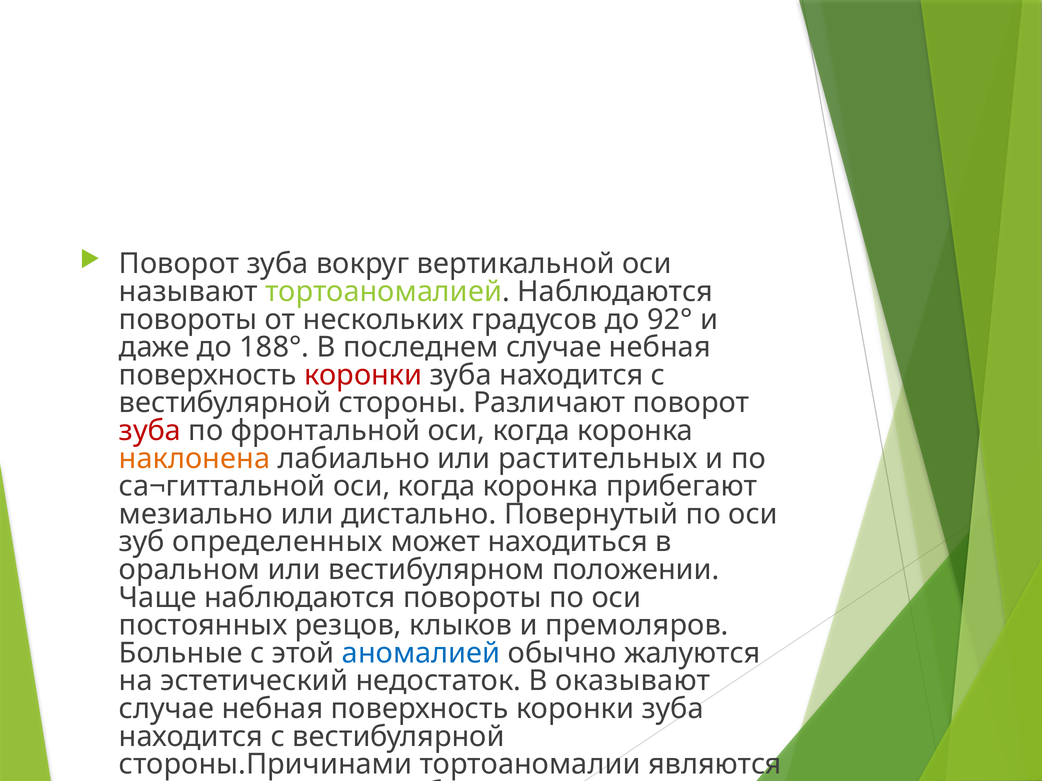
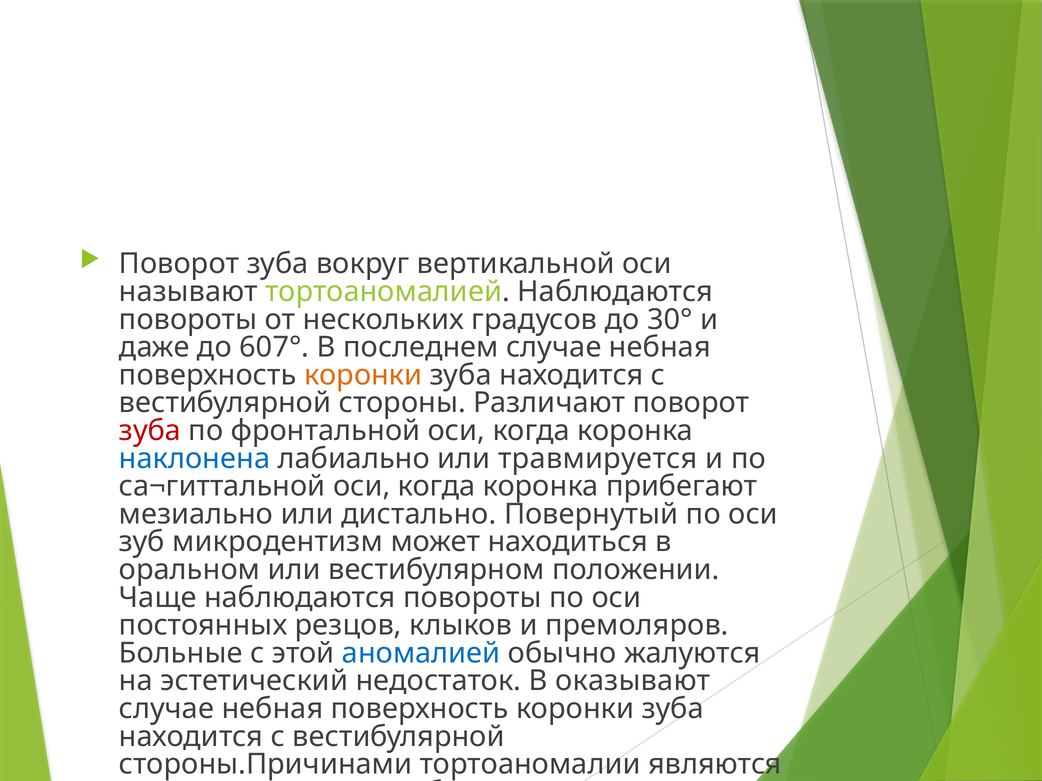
92°: 92° -> 30°
188°: 188° -> 607°
коронки at (363, 375) colour: red -> orange
наклонена colour: orange -> blue
растительных: растительных -> травмируется
определенных: определенных -> микродентизм
